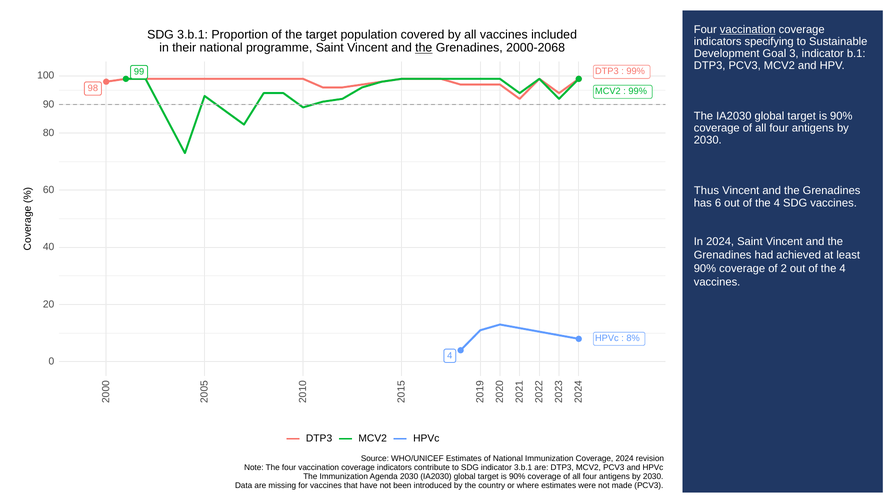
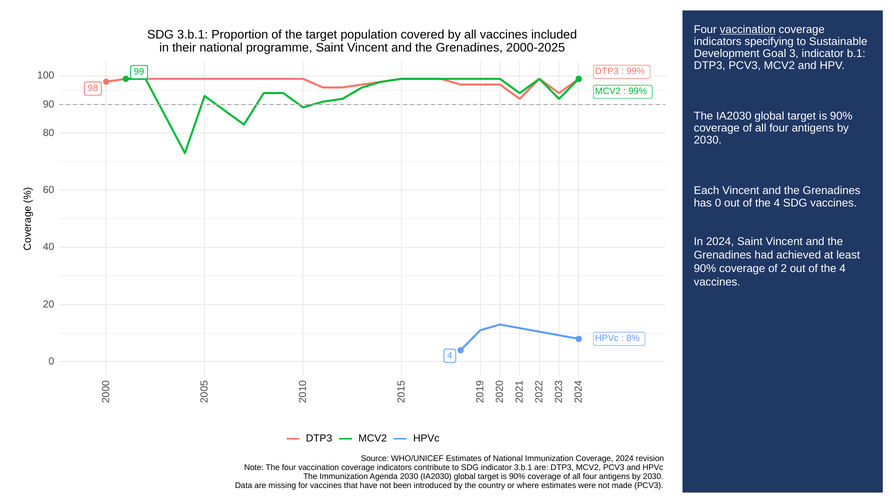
the at (424, 48) underline: present -> none
2000-2068: 2000-2068 -> 2000-2025
Thus: Thus -> Each
has 6: 6 -> 0
